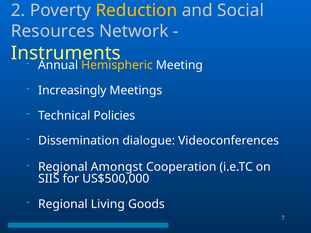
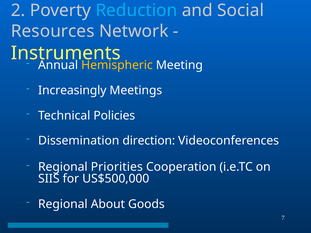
Reduction colour: yellow -> light blue
dialogue: dialogue -> direction
Amongst: Amongst -> Priorities
Living: Living -> About
